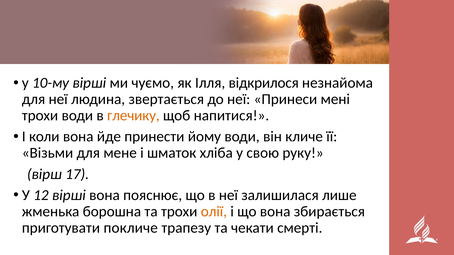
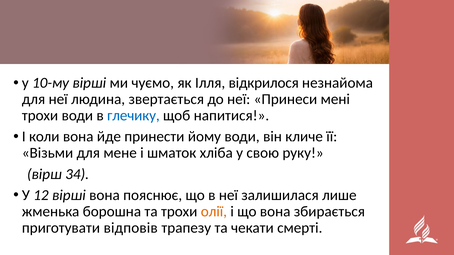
глечику colour: orange -> blue
17: 17 -> 34
покличе: покличе -> відповів
